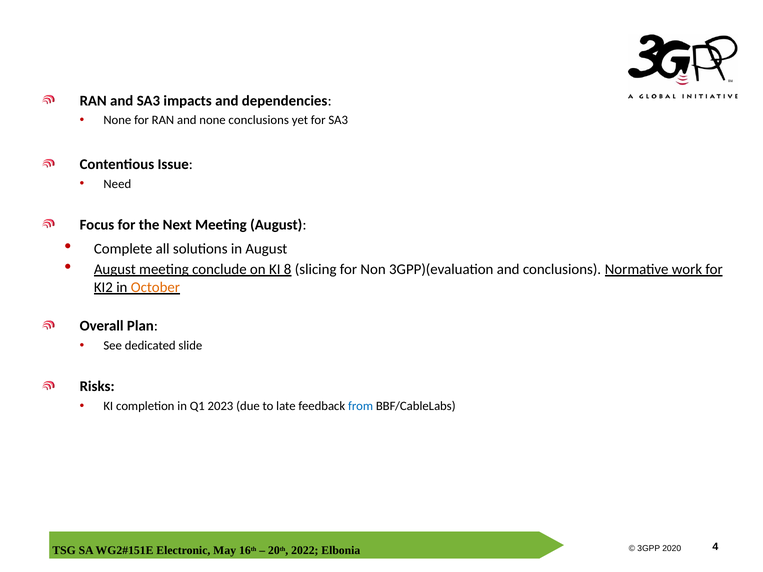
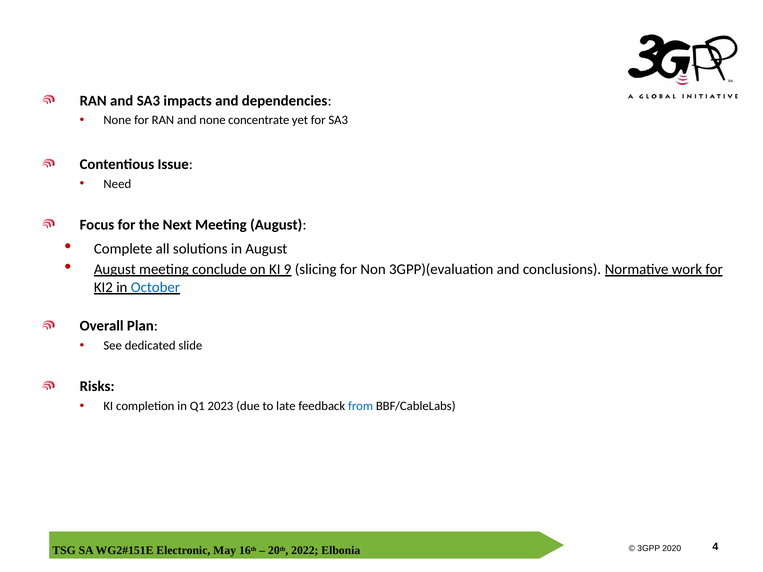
none conclusions: conclusions -> concentrate
8: 8 -> 9
October colour: orange -> blue
